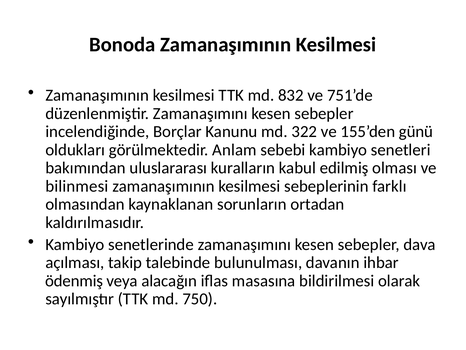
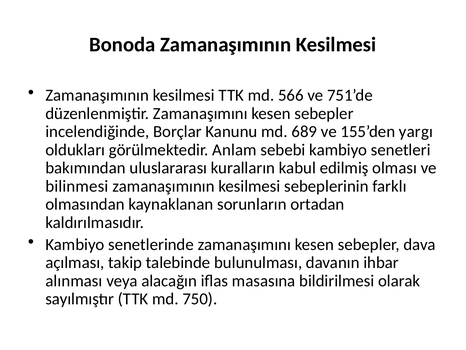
832: 832 -> 566
322: 322 -> 689
günü: günü -> yargı
ödenmiş: ödenmiş -> alınması
